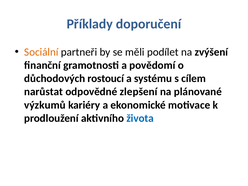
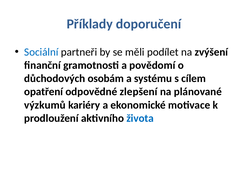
Sociální colour: orange -> blue
rostoucí: rostoucí -> osobám
narůstat: narůstat -> opatření
